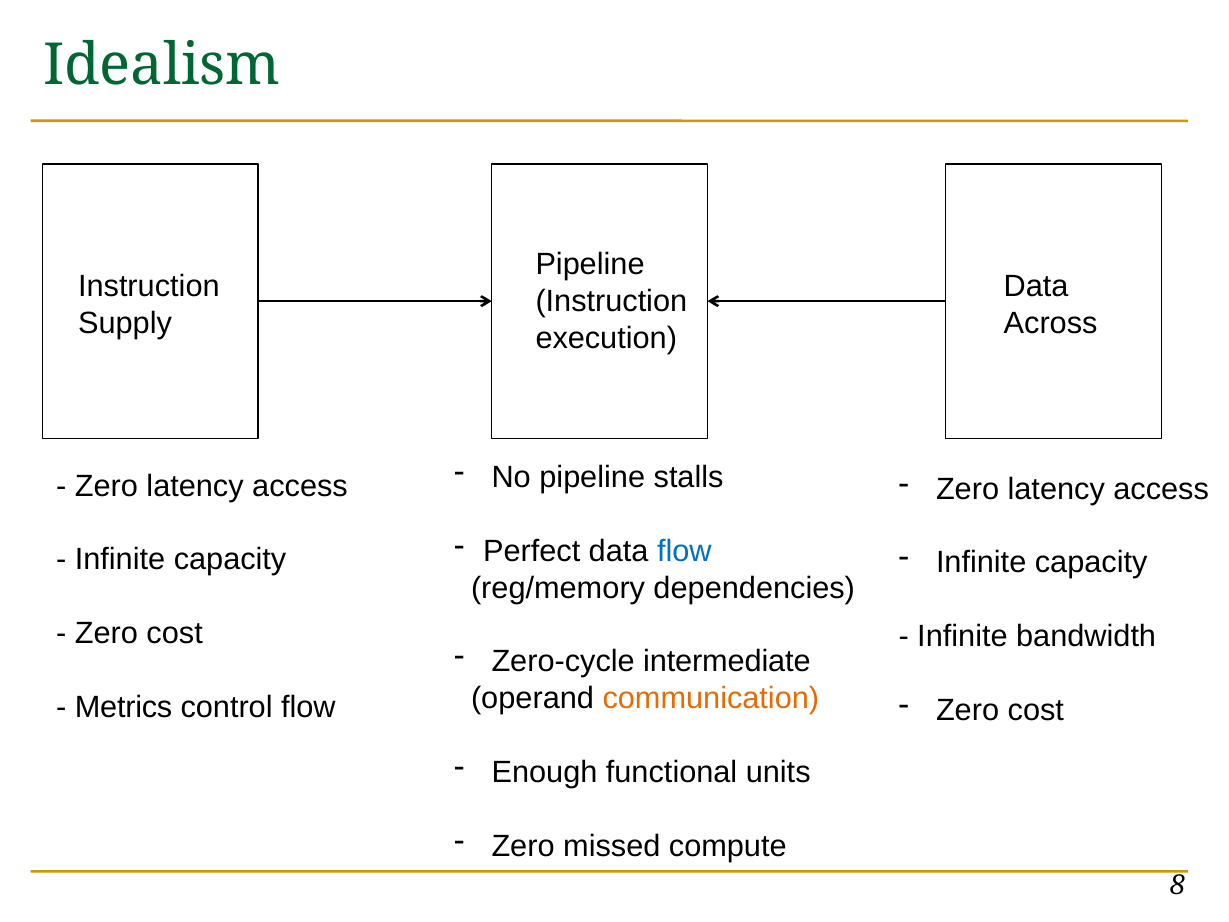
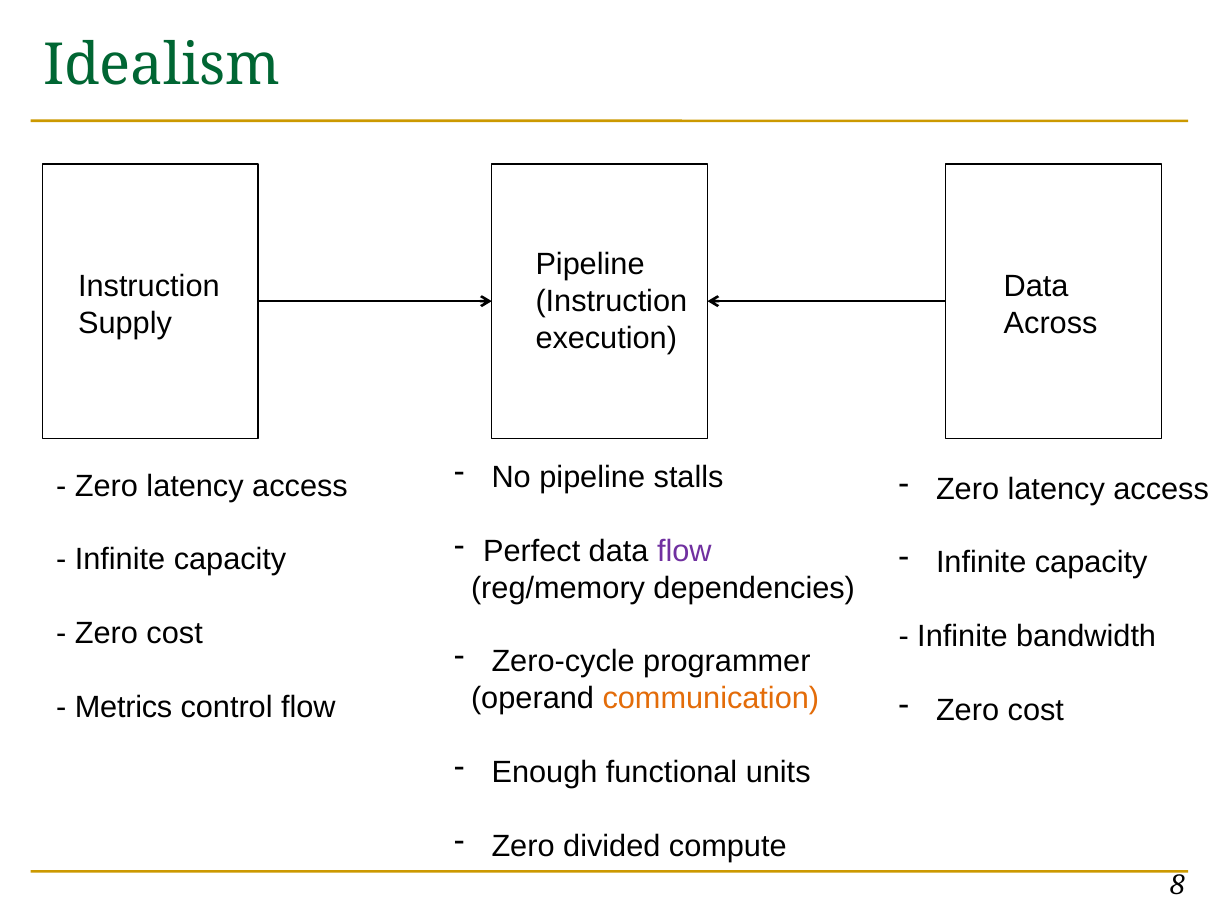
flow at (684, 551) colour: blue -> purple
intermediate: intermediate -> programmer
missed: missed -> divided
